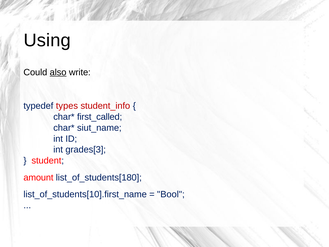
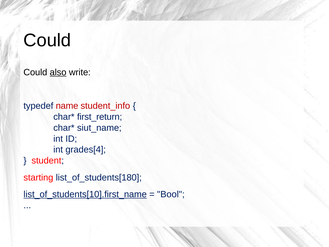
Using at (47, 40): Using -> Could
types: types -> name
first_called: first_called -> first_return
grades[3: grades[3 -> grades[4
amount: amount -> starting
list_of_students[10].first_name underline: none -> present
